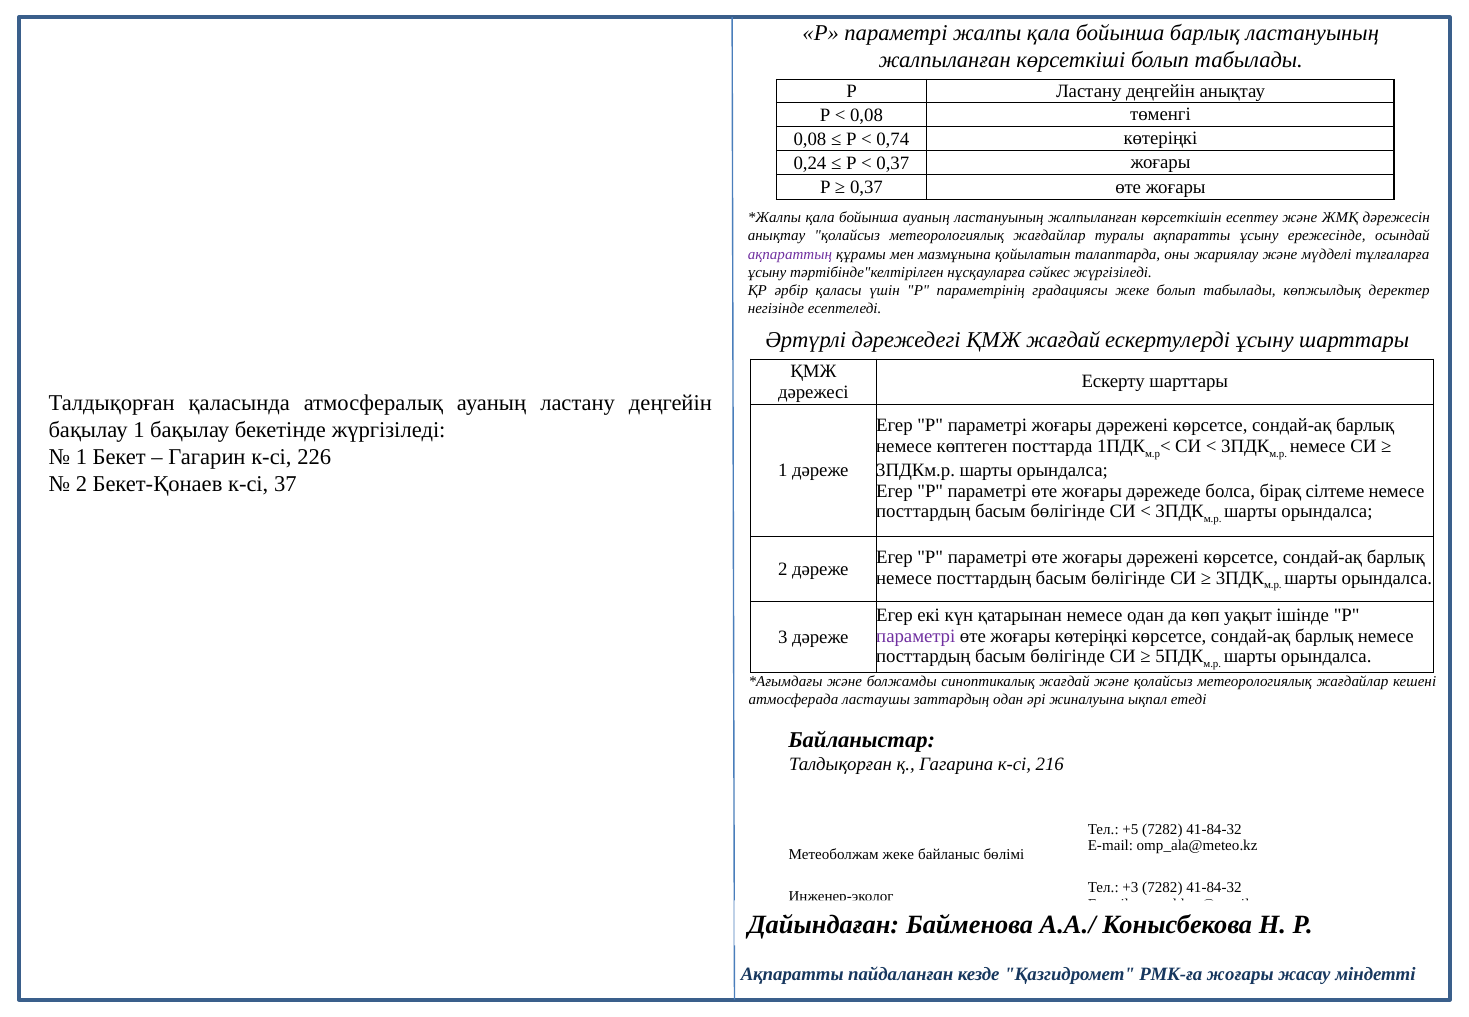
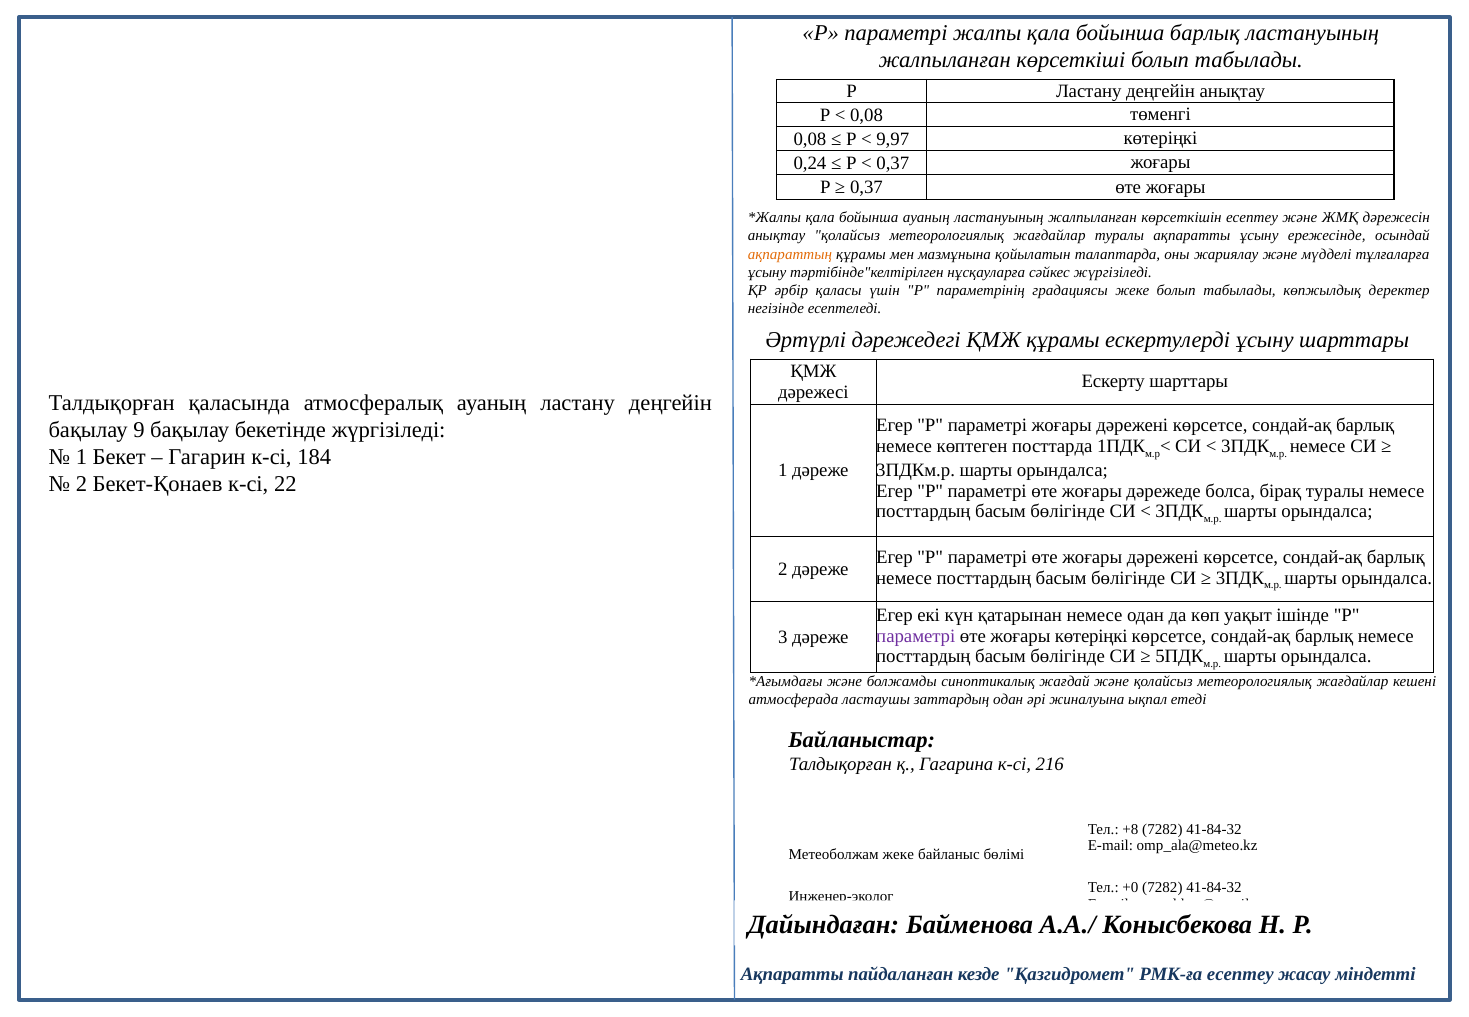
0,74: 0,74 -> 9,97
ақпараттың colour: purple -> orange
ҚМЖ жағдай: жағдай -> құрамы
бақылау 1: 1 -> 9
226: 226 -> 184
37: 37 -> 22
бірақ сілтеме: сілтеме -> туралы
+5: +5 -> +8
+3: +3 -> +0
РМК-ға жоғары: жоғары -> есептеу
